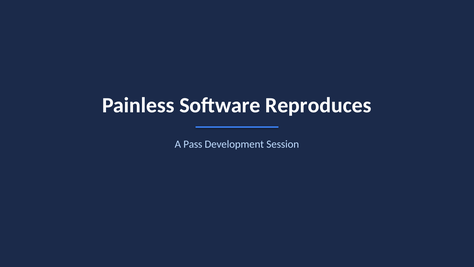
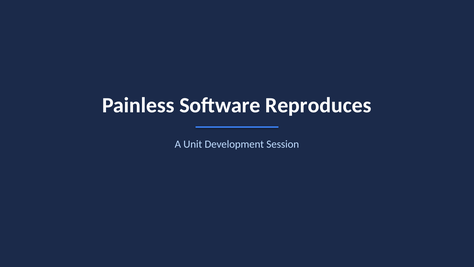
Pass: Pass -> Unit
